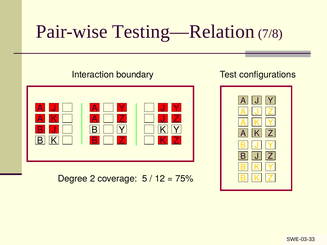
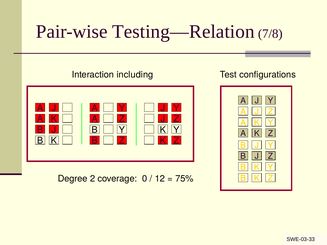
boundary: boundary -> including
5: 5 -> 0
